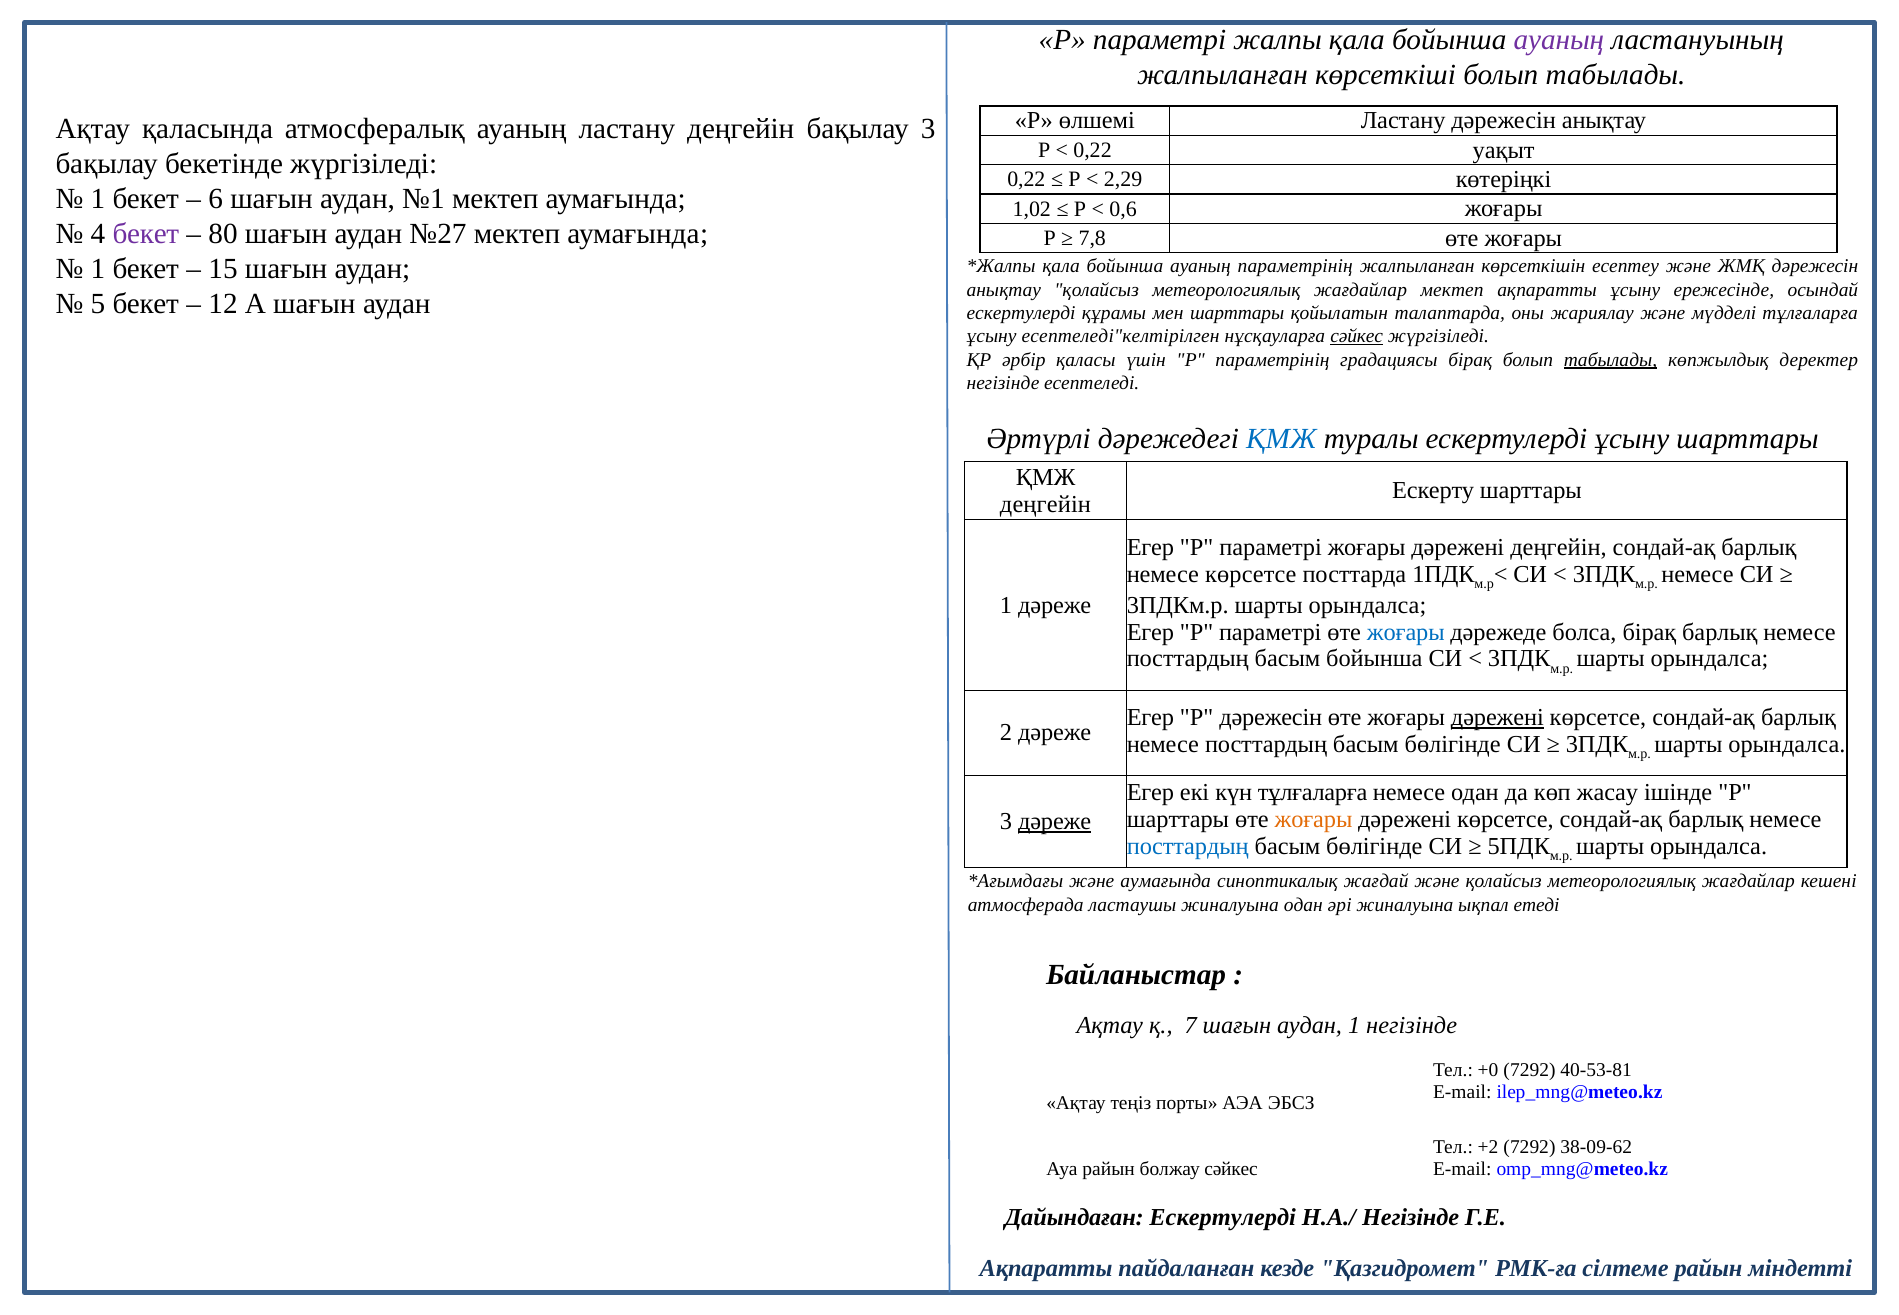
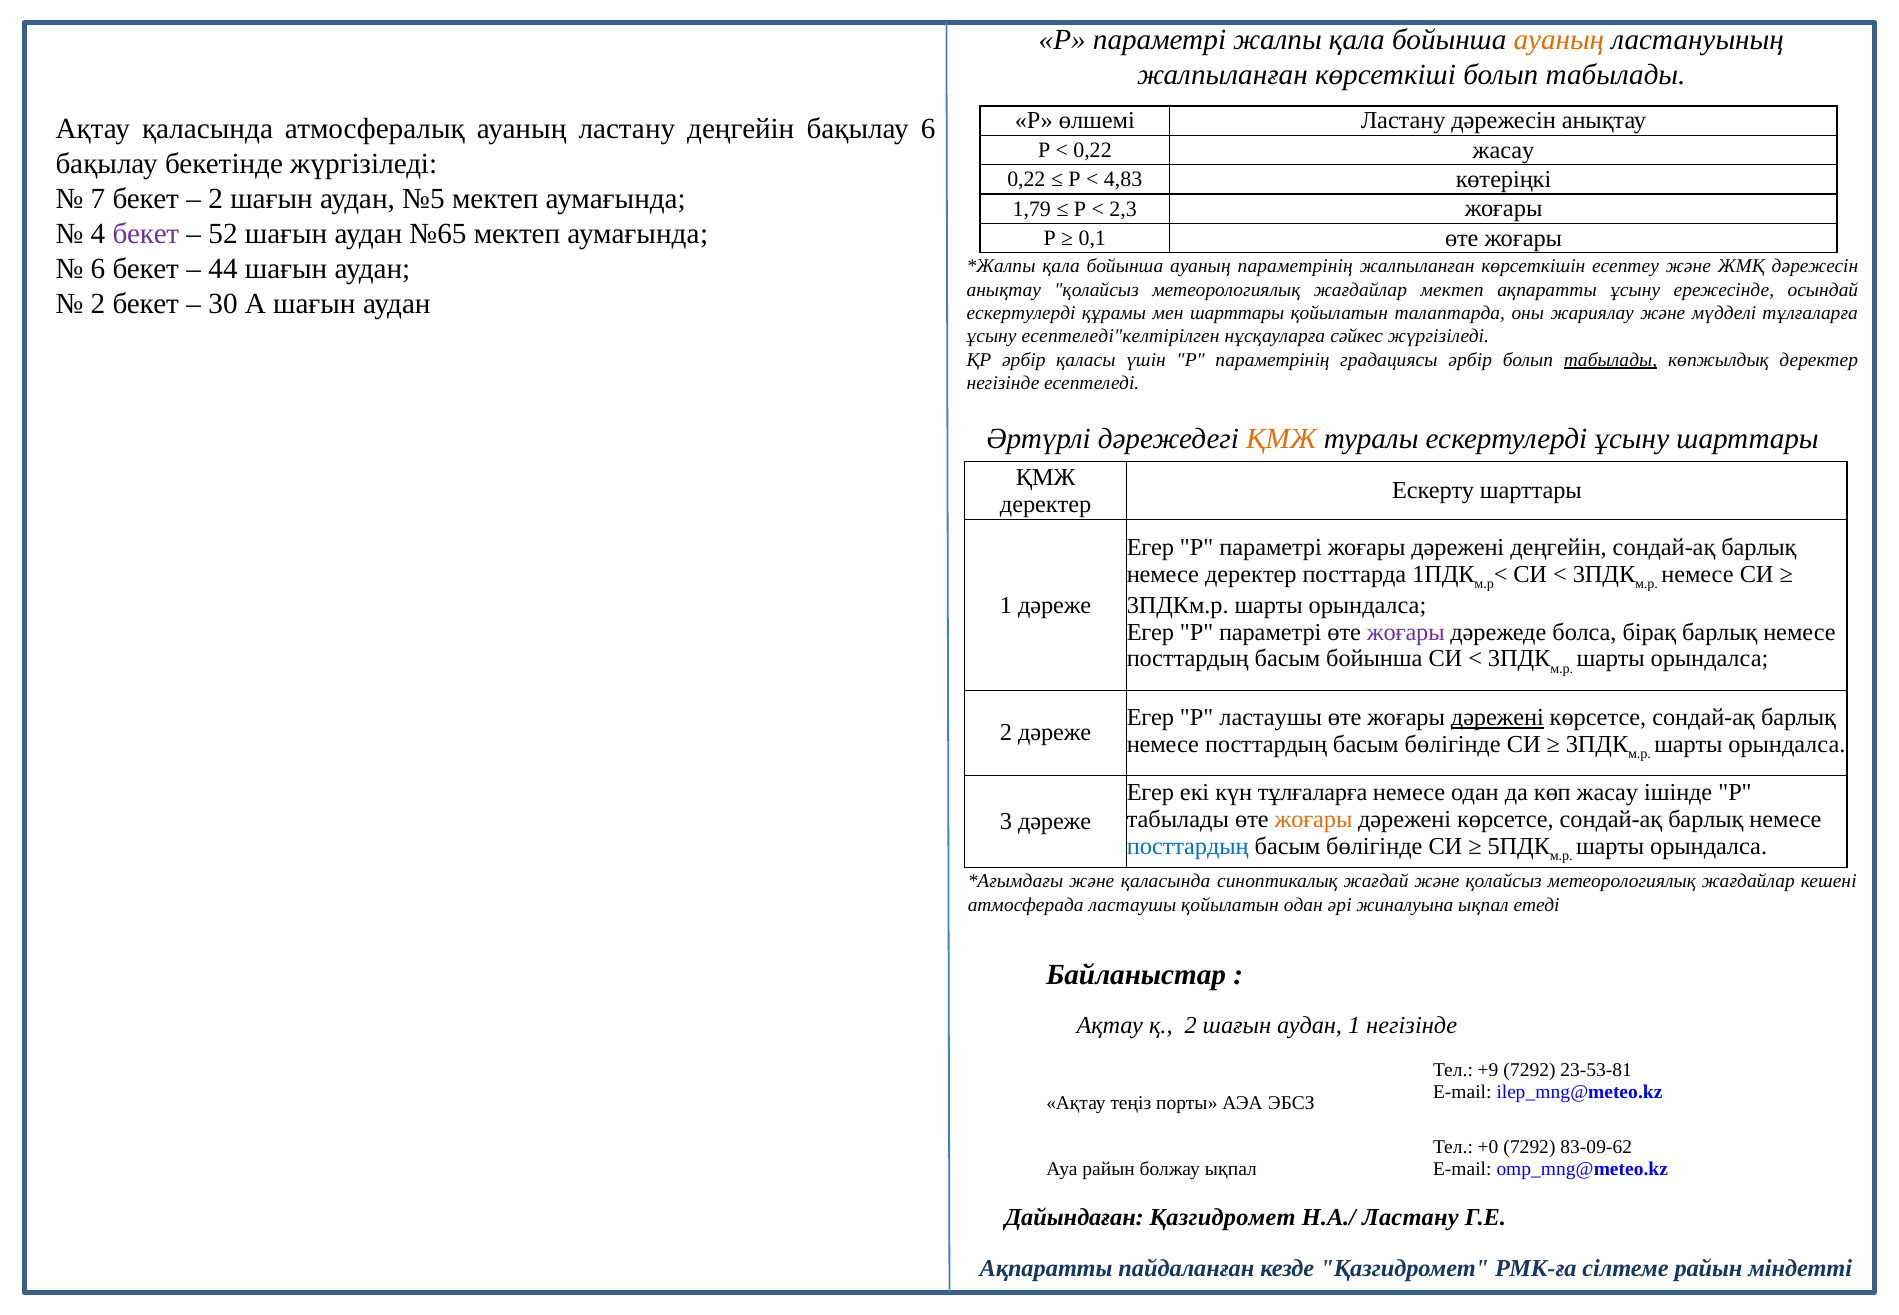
ауаның at (1559, 40) colour: purple -> orange
бақылау 3: 3 -> 6
0,22 уақыт: уақыт -> жасау
2,29: 2,29 -> 4,83
1 at (98, 199): 1 -> 7
6 at (216, 199): 6 -> 2
№1: №1 -> №5
1,02: 1,02 -> 1,79
0,6: 0,6 -> 2,3
80: 80 -> 52
№27: №27 -> №65
7,8: 7,8 -> 0,1
1 at (98, 269): 1 -> 6
15: 15 -> 44
5 at (98, 304): 5 -> 2
12: 12 -> 30
сәйкес at (1357, 336) underline: present -> none
градациясы бірақ: бірақ -> әрбір
ҚМЖ at (1281, 439) colour: blue -> orange
деңгейін at (1045, 504): деңгейін -> деректер
немесе көрсетсе: көрсетсе -> деректер
жоғары at (1406, 632) colour: blue -> purple
Р дәрежесін: дәрежесін -> ластаушы
шарттары at (1178, 819): шарттары -> табылады
дәреже at (1055, 821) underline: present -> none
және аумағында: аумағында -> қаласында
ластаушы жиналуына: жиналуына -> қойылатын
қ 7: 7 -> 2
+0: +0 -> +9
40-53-81: 40-53-81 -> 23-53-81
+2: +2 -> +0
38-09-62: 38-09-62 -> 83-09-62
болжау сәйкес: сәйкес -> ықпал
Дайындаған Ескертулерді: Ескертулерді -> Қазгидромет
Н.А./ Негізінде: Негізінде -> Ластану
